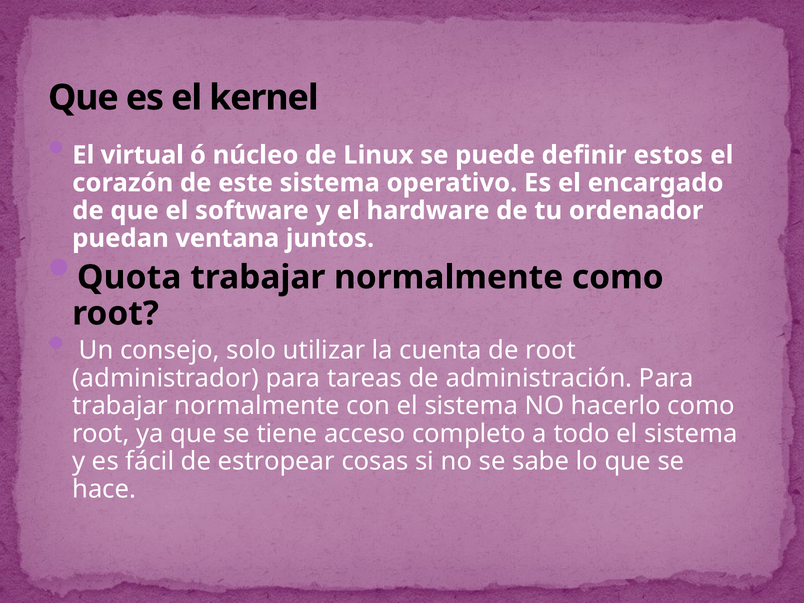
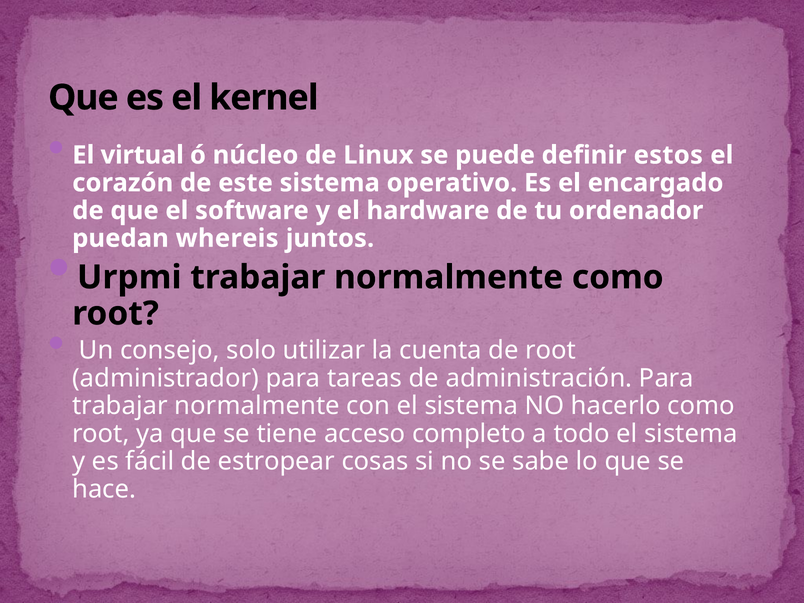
ventana: ventana -> whereis
Quota: Quota -> Urpmi
